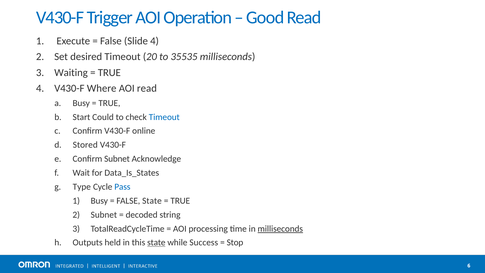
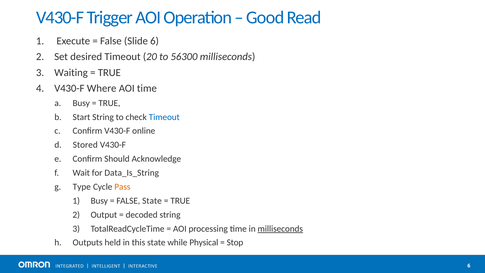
Slide 4: 4 -> 6
35535: 35535 -> 56300
AOI read: read -> time
Start Could: Could -> String
Confirm Subnet: Subnet -> Should
Data_Is_States: Data_Is_States -> Data_Is_String
Pass colour: blue -> orange
Subnet at (104, 215): Subnet -> Output
state at (156, 242) underline: present -> none
Success: Success -> Physical
